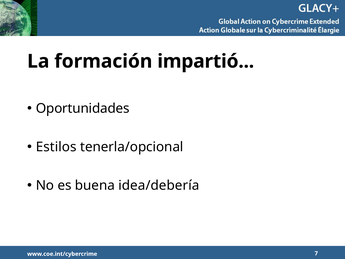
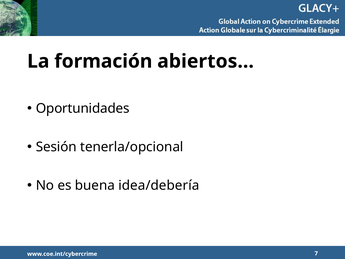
impartió: impartió -> abiertos
Estilos: Estilos -> Sesión
